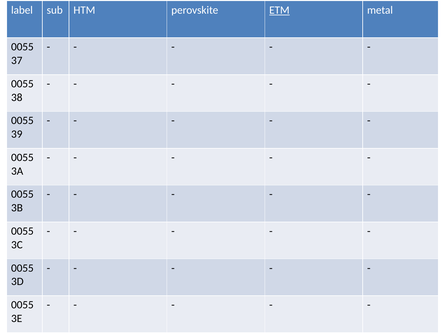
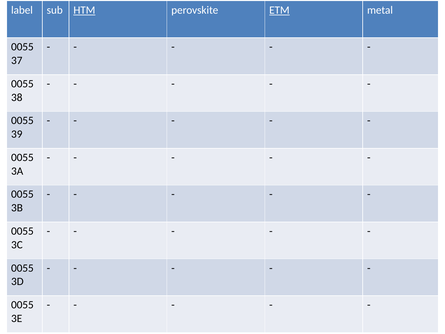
HTM underline: none -> present
